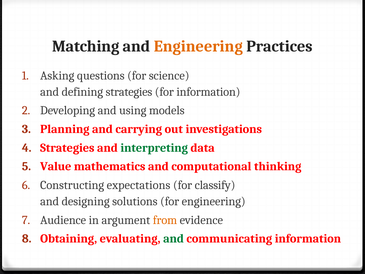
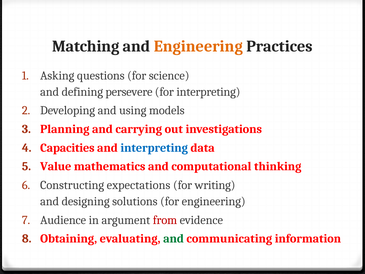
defining strategies: strategies -> persevere
for information: information -> interpreting
Strategies at (67, 148): Strategies -> Capacities
interpreting at (154, 148) colour: green -> blue
classify: classify -> writing
from colour: orange -> red
